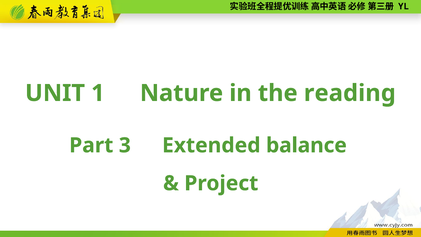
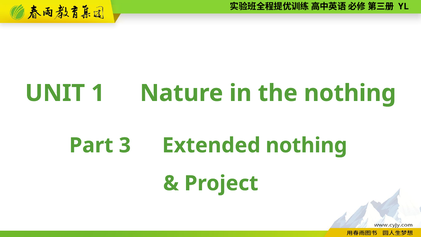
the reading: reading -> nothing
Extended balance: balance -> nothing
